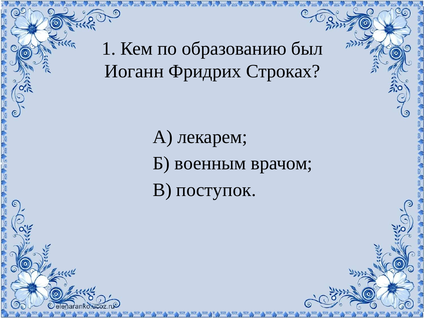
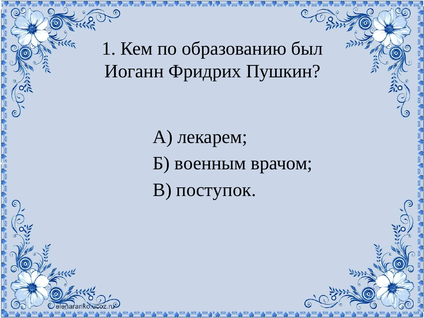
Строках: Строках -> Пушкин
